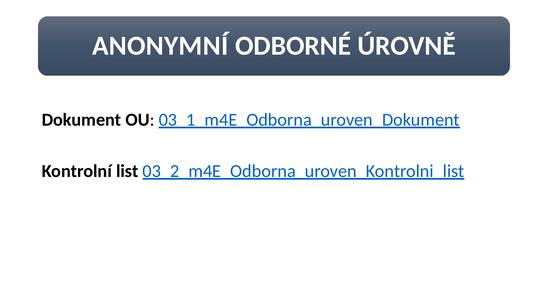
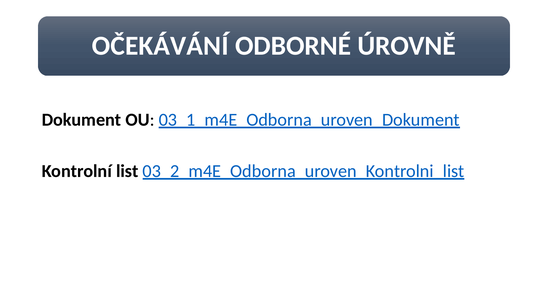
ANONYMNÍ: ANONYMNÍ -> OČEKÁVÁNÍ
